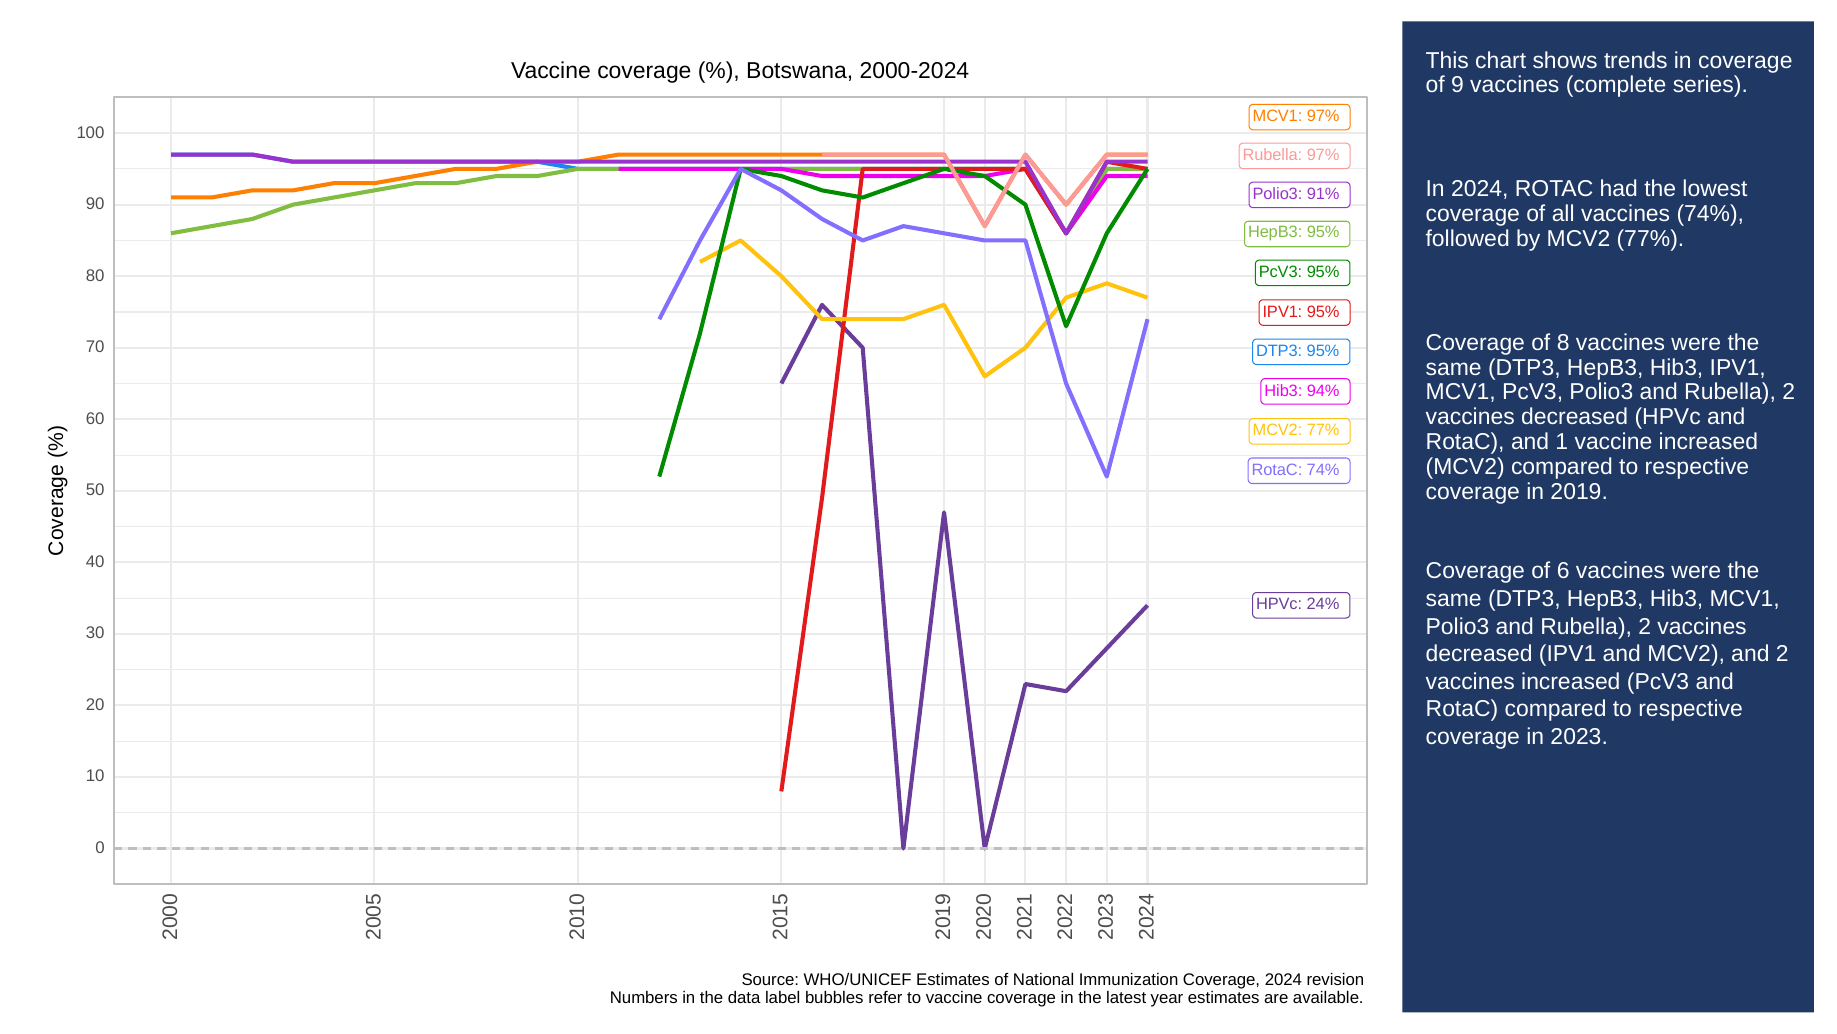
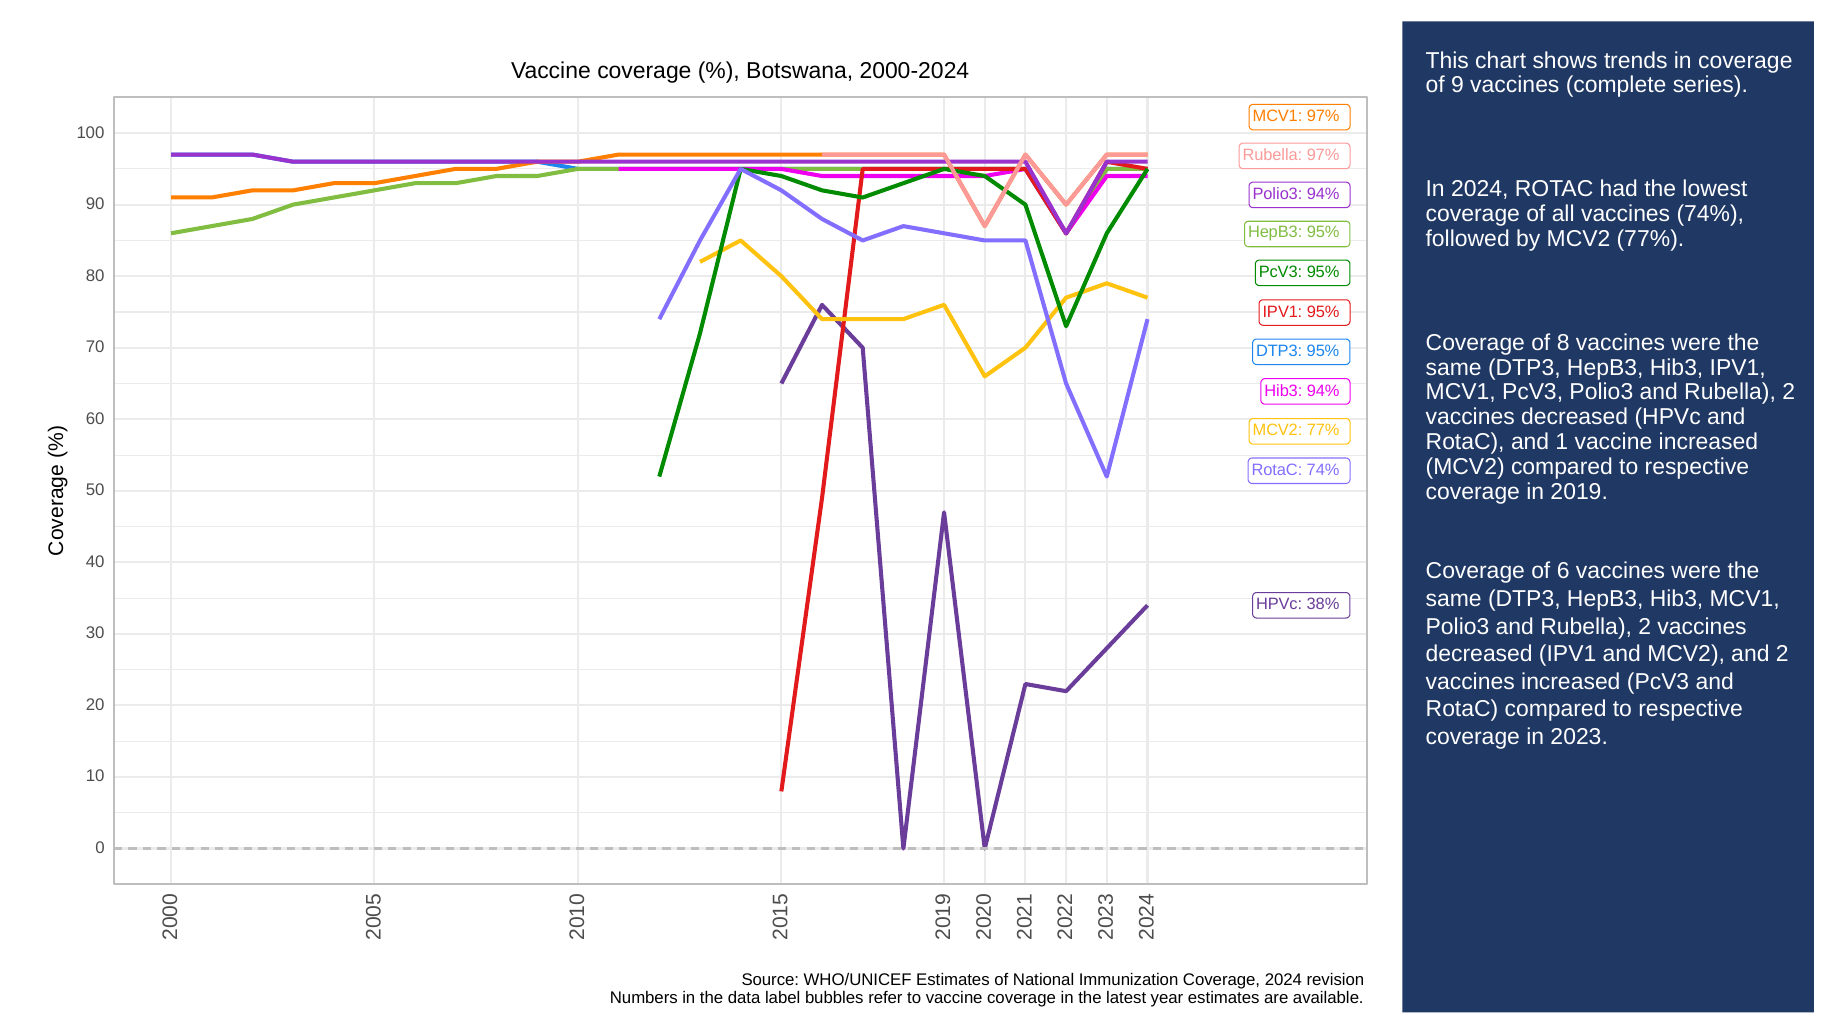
Polio3 91%: 91% -> 94%
24%: 24% -> 38%
